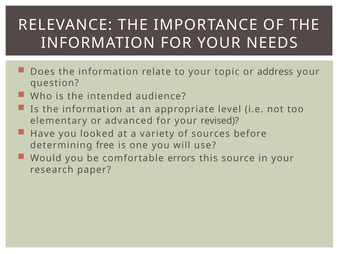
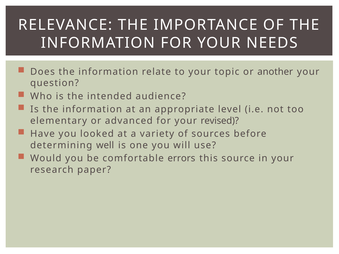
address: address -> another
free: free -> well
